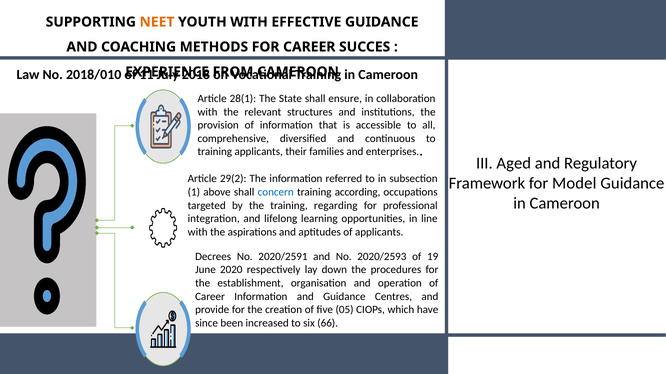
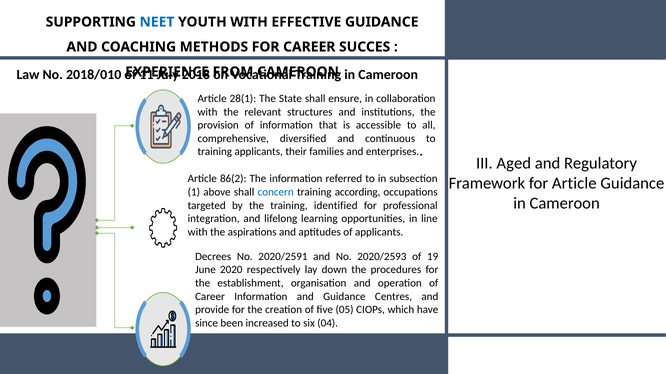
NEET colour: orange -> blue
29(2: 29(2 -> 86(2
for Model: Model -> Article
regarding: regarding -> identified
66: 66 -> 04
